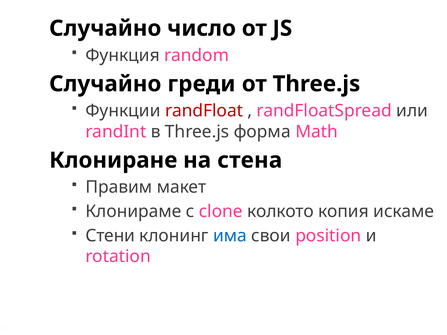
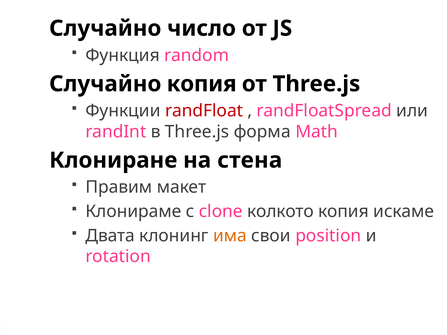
Случайно греди: греди -> копия
Стени: Стени -> Двата
има colour: blue -> orange
